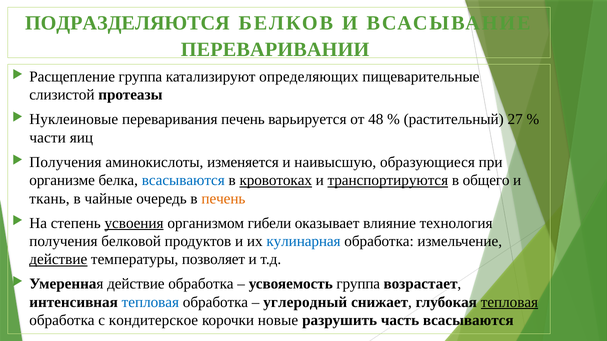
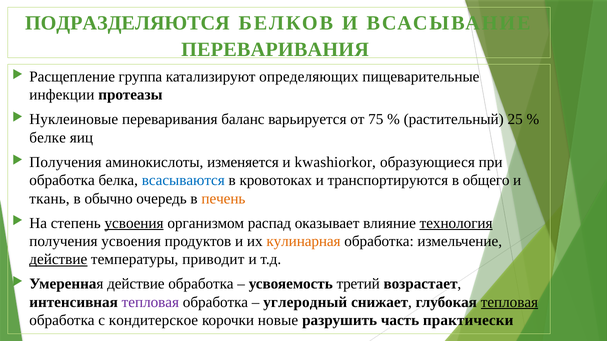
ПЕРЕВАРИВАНИИ at (275, 50): ПЕРЕВАРИВАНИИ -> ПЕРЕВАРИВАНИЯ
слизистой: слизистой -> инфекции
переваривания печень: печень -> баланс
48: 48 -> 75
27: 27 -> 25
части: части -> белке
наивысшую: наивысшую -> kwashiorkor
организме at (62, 181): организме -> обработка
кровотоках underline: present -> none
транспортируются underline: present -> none
чайные: чайные -> обычно
гибели: гибели -> распад
технология underline: none -> present
получения белковой: белковой -> усвоения
кулинарная colour: blue -> orange
позволяет: позволяет -> приводит
усвояемость группа: группа -> третий
тепловая at (150, 303) colour: blue -> purple
часть всасываются: всасываются -> практически
